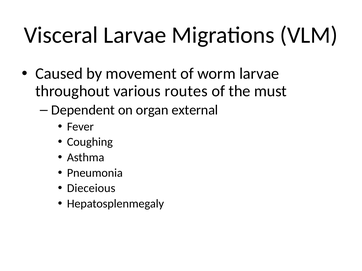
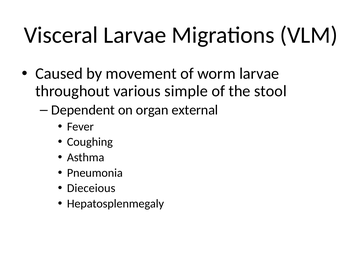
routes: routes -> simple
must: must -> stool
